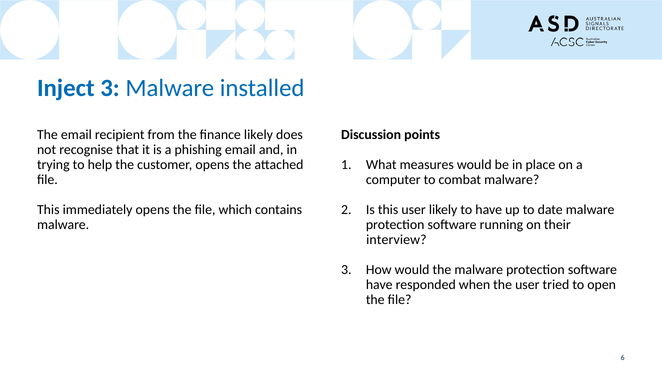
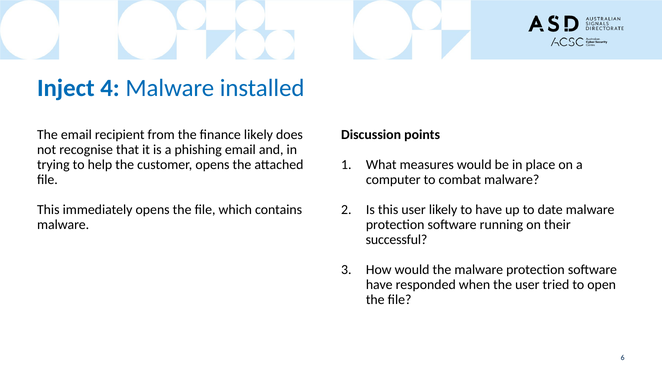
Inject 3: 3 -> 4
interview: interview -> successful
